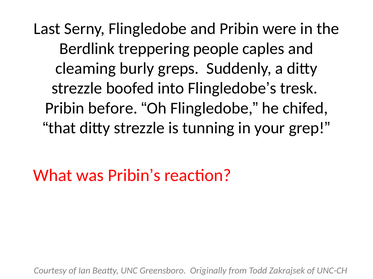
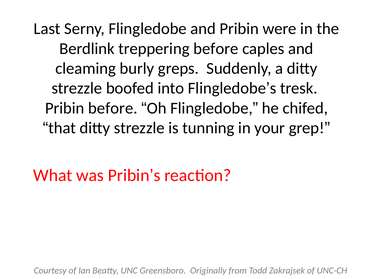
treppering people: people -> before
